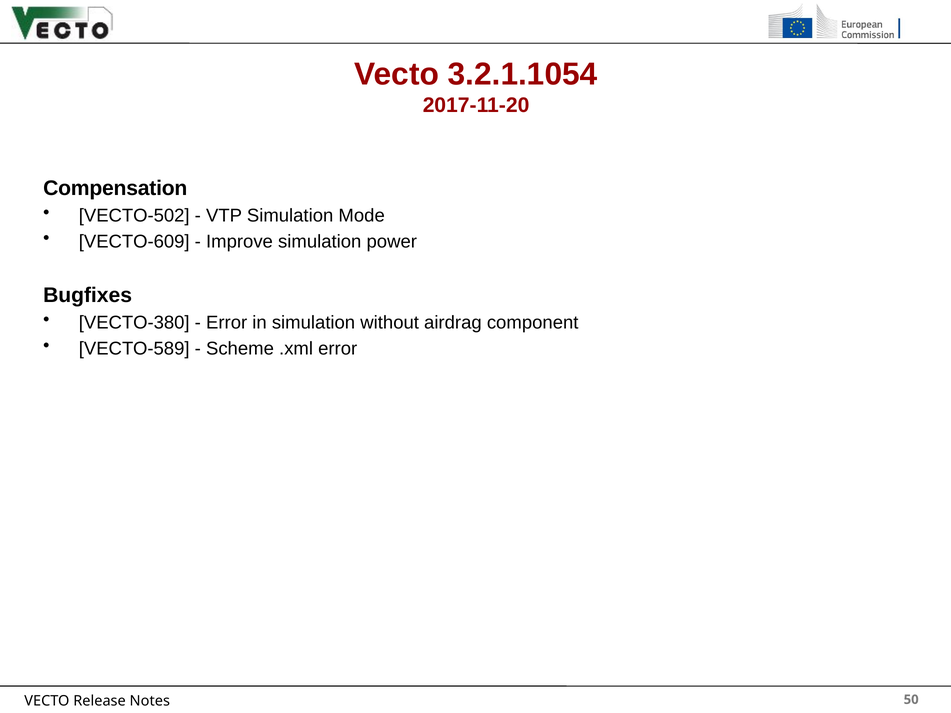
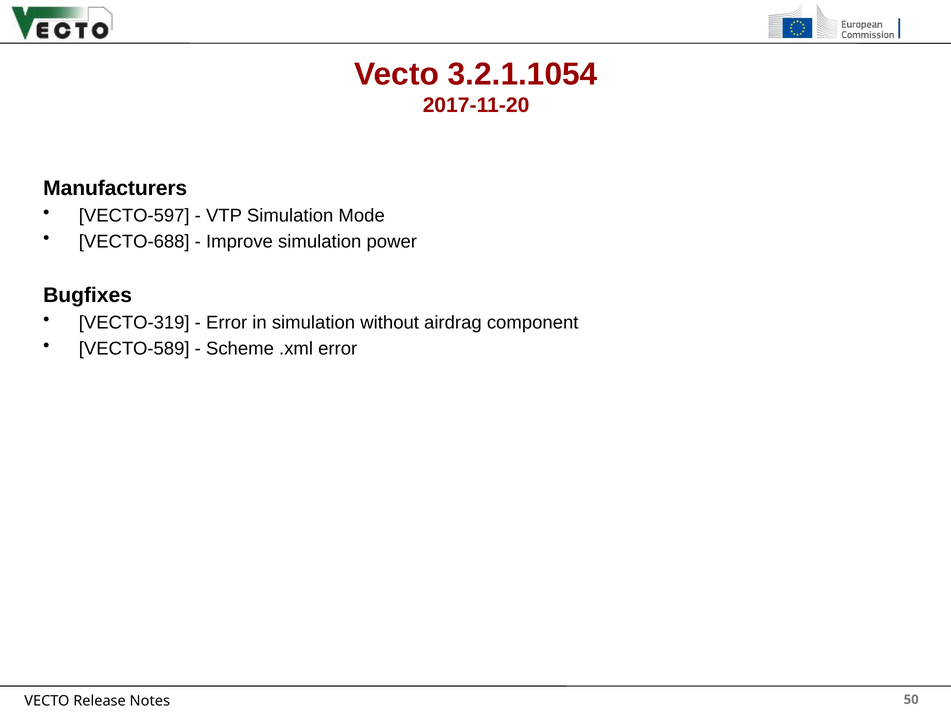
Compensation: Compensation -> Manufacturers
VECTO-502: VECTO-502 -> VECTO-597
VECTO-609: VECTO-609 -> VECTO-688
VECTO-380: VECTO-380 -> VECTO-319
